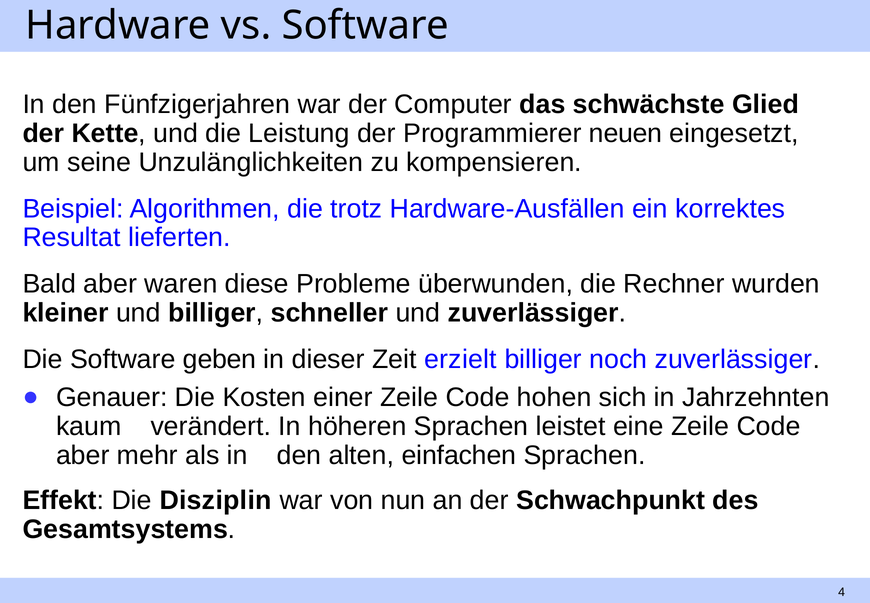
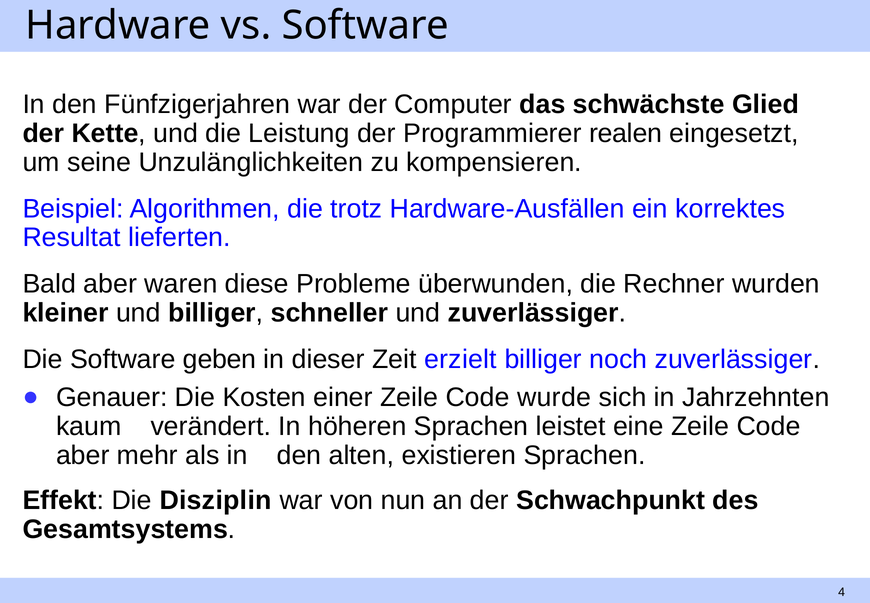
neuen: neuen -> realen
hohen: hohen -> wurde
einfachen: einfachen -> existieren
